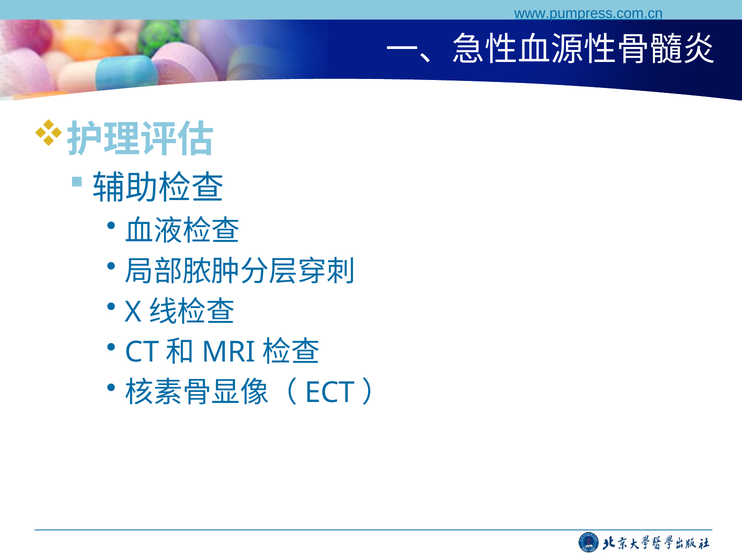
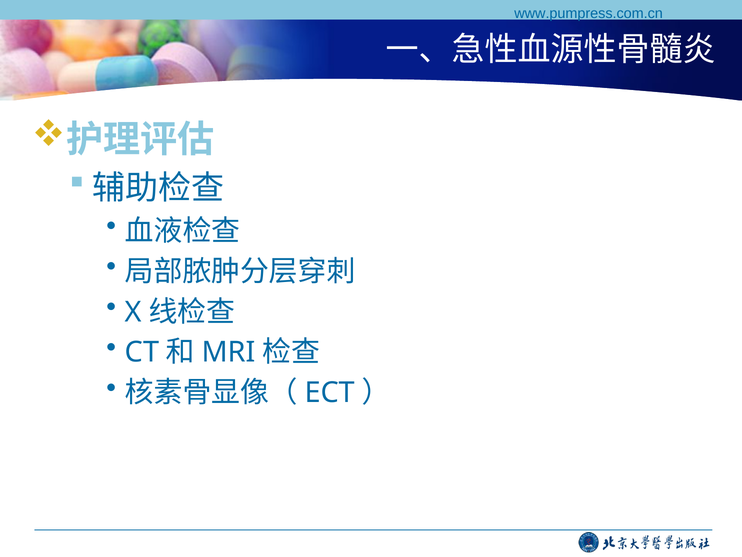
www.pumpress.com.cn underline: present -> none
